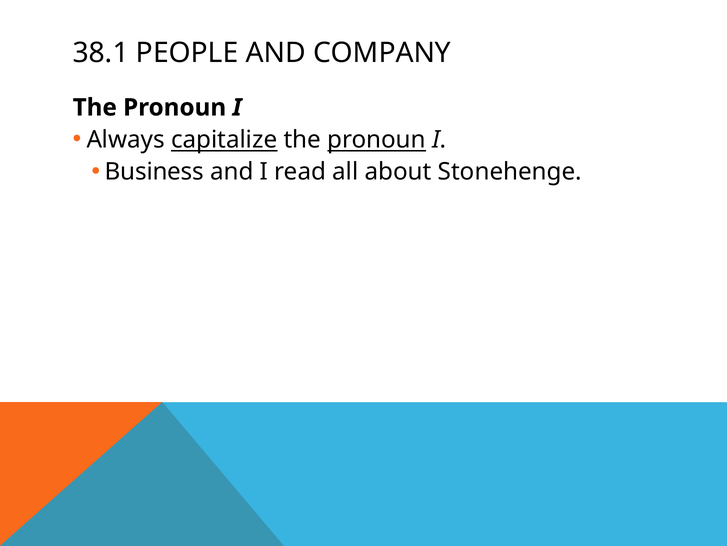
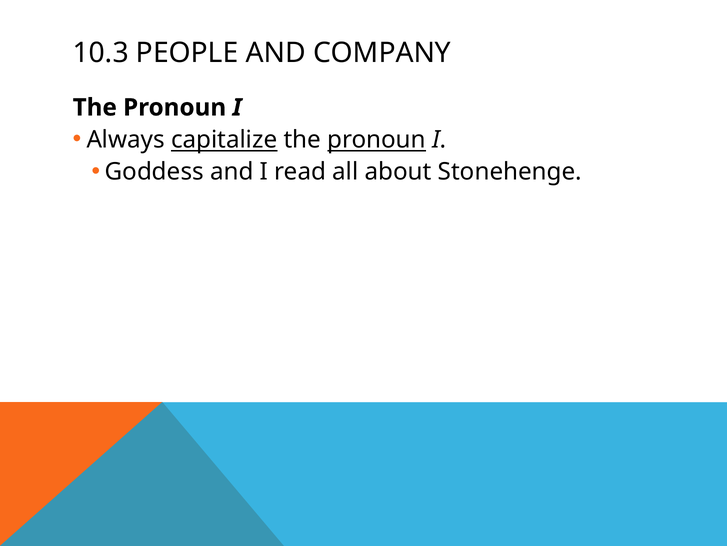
38.1: 38.1 -> 10.3
Business: Business -> Goddess
